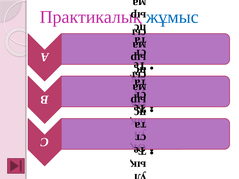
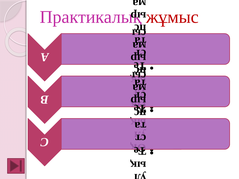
жұмыс colour: blue -> red
